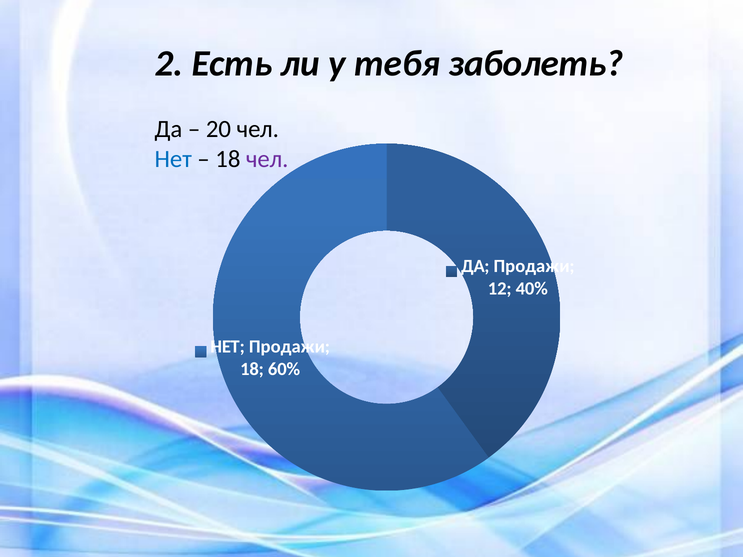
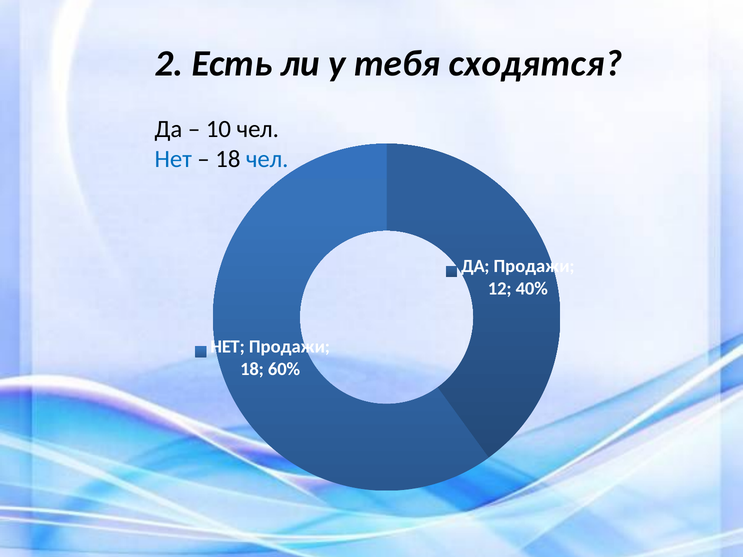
заболеть: заболеть -> сходятся
20: 20 -> 10
чел at (267, 159) colour: purple -> blue
